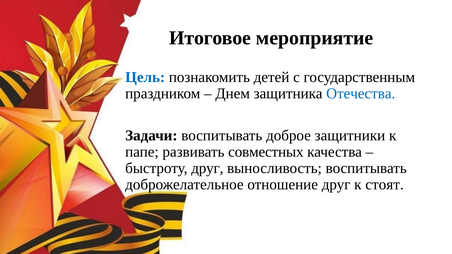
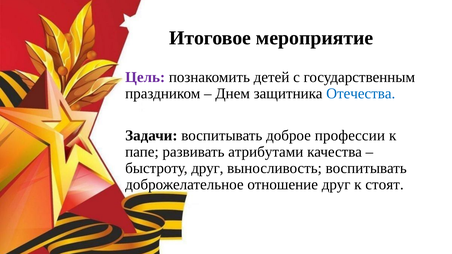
Цель colour: blue -> purple
защитники: защитники -> профессии
совместных: совместных -> атрибутами
